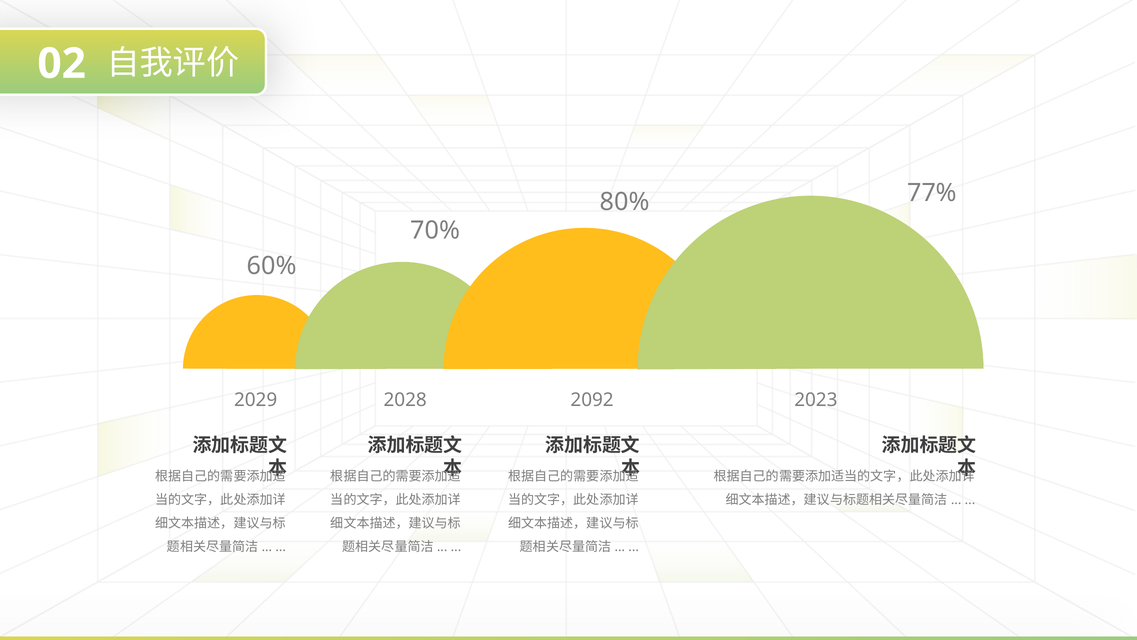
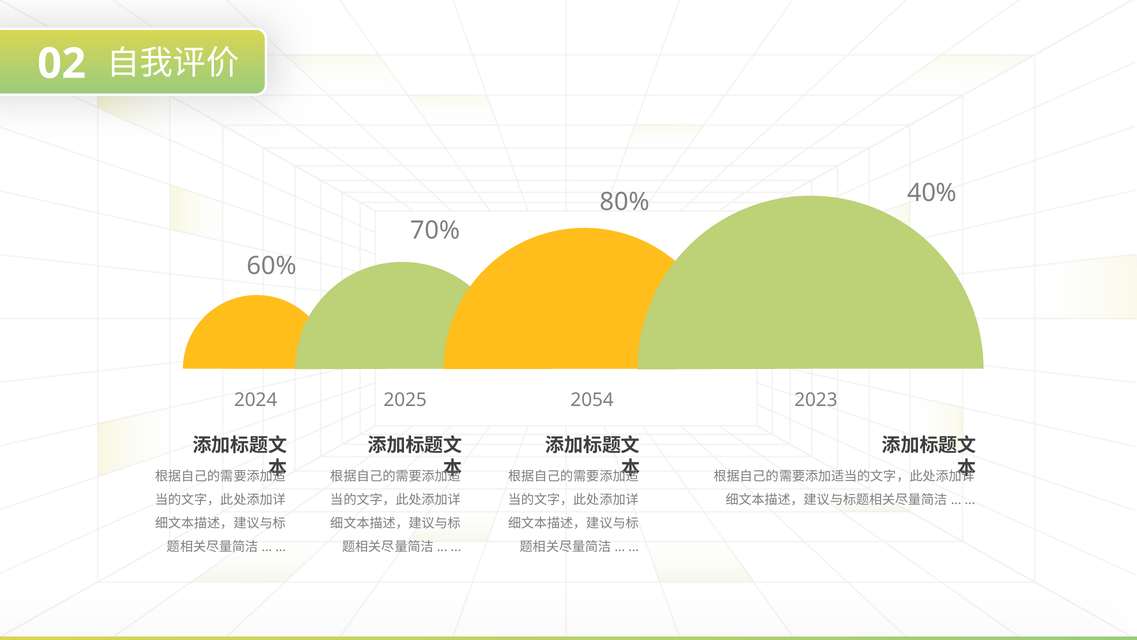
77%: 77% -> 40%
2029: 2029 -> 2024
2028: 2028 -> 2025
2092: 2092 -> 2054
